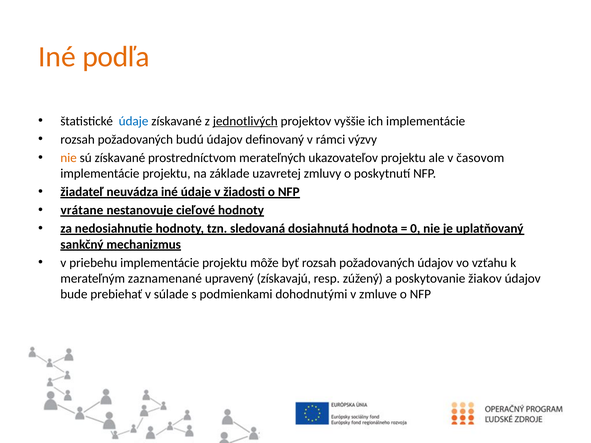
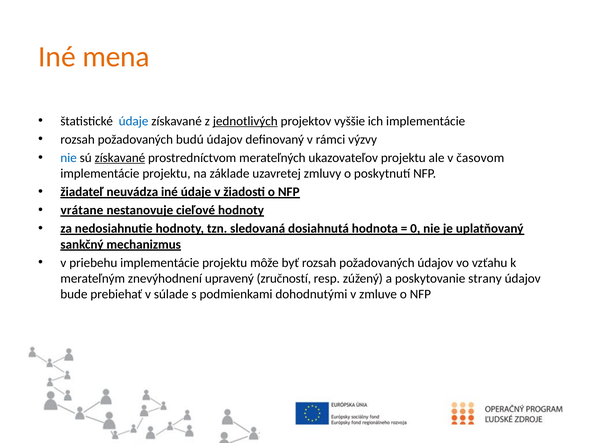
podľa: podľa -> mena
nie at (69, 158) colour: orange -> blue
získavané at (120, 158) underline: none -> present
zaznamenané: zaznamenané -> znevýhodnení
získavajú: získavajú -> zručností
žiakov: žiakov -> strany
